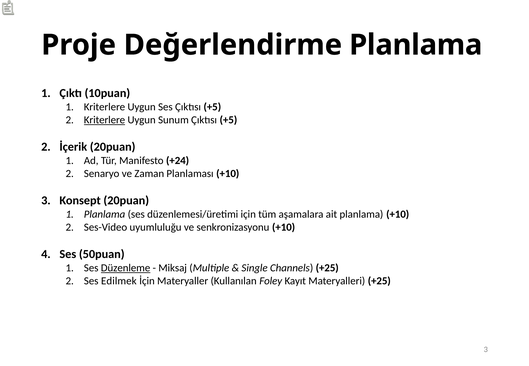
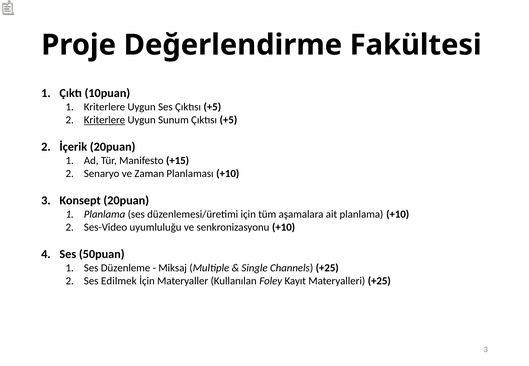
Değerlendirme Planlama: Planlama -> Fakültesi
+24: +24 -> +15
Düzenleme underline: present -> none
